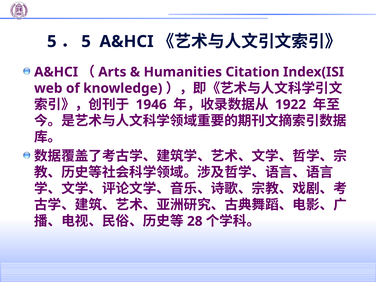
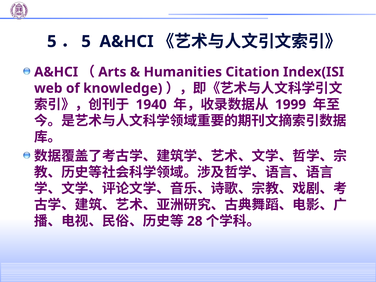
1946: 1946 -> 1940
1922: 1922 -> 1999
